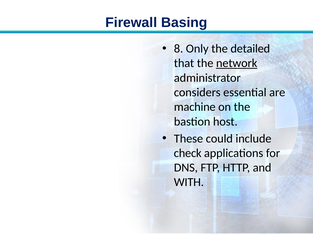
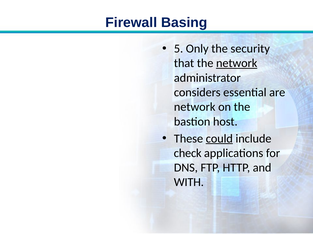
8: 8 -> 5
detailed: detailed -> security
machine at (195, 107): machine -> network
could underline: none -> present
